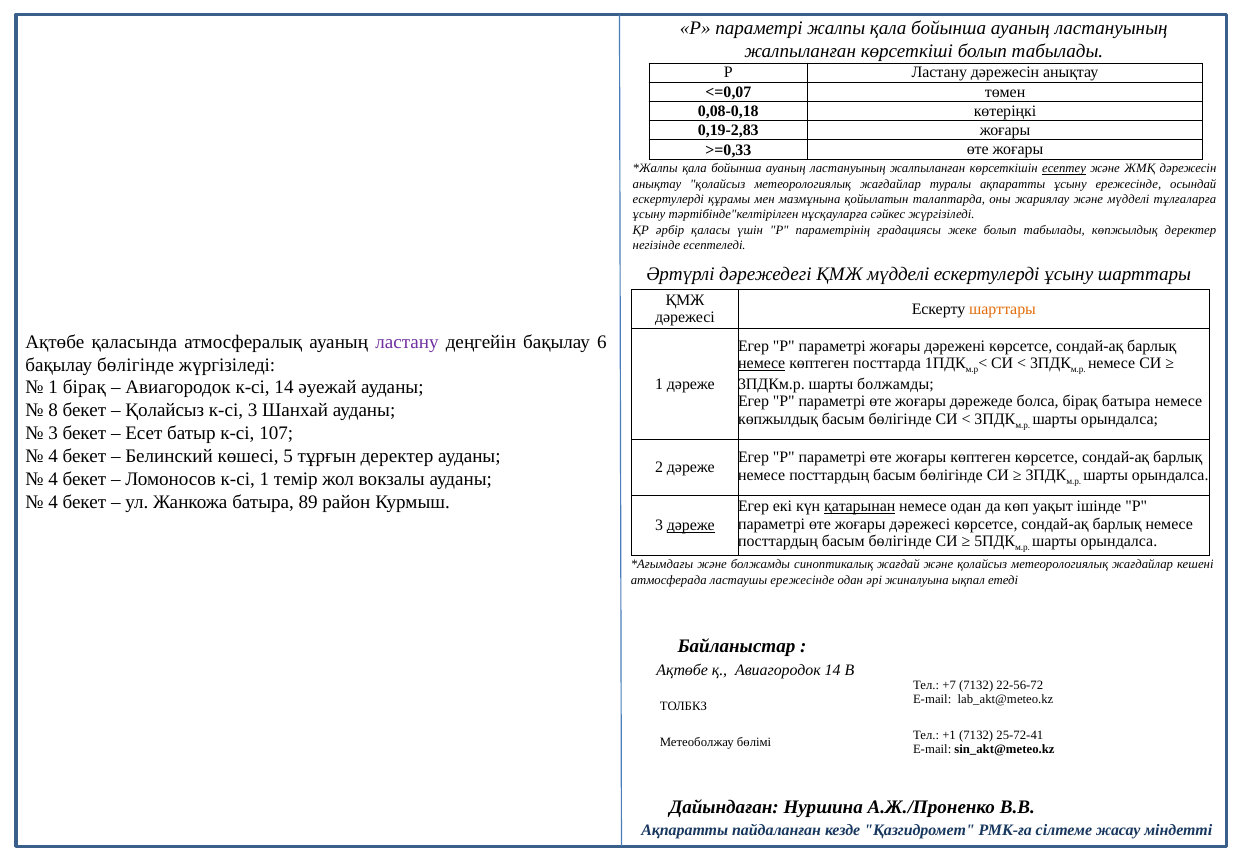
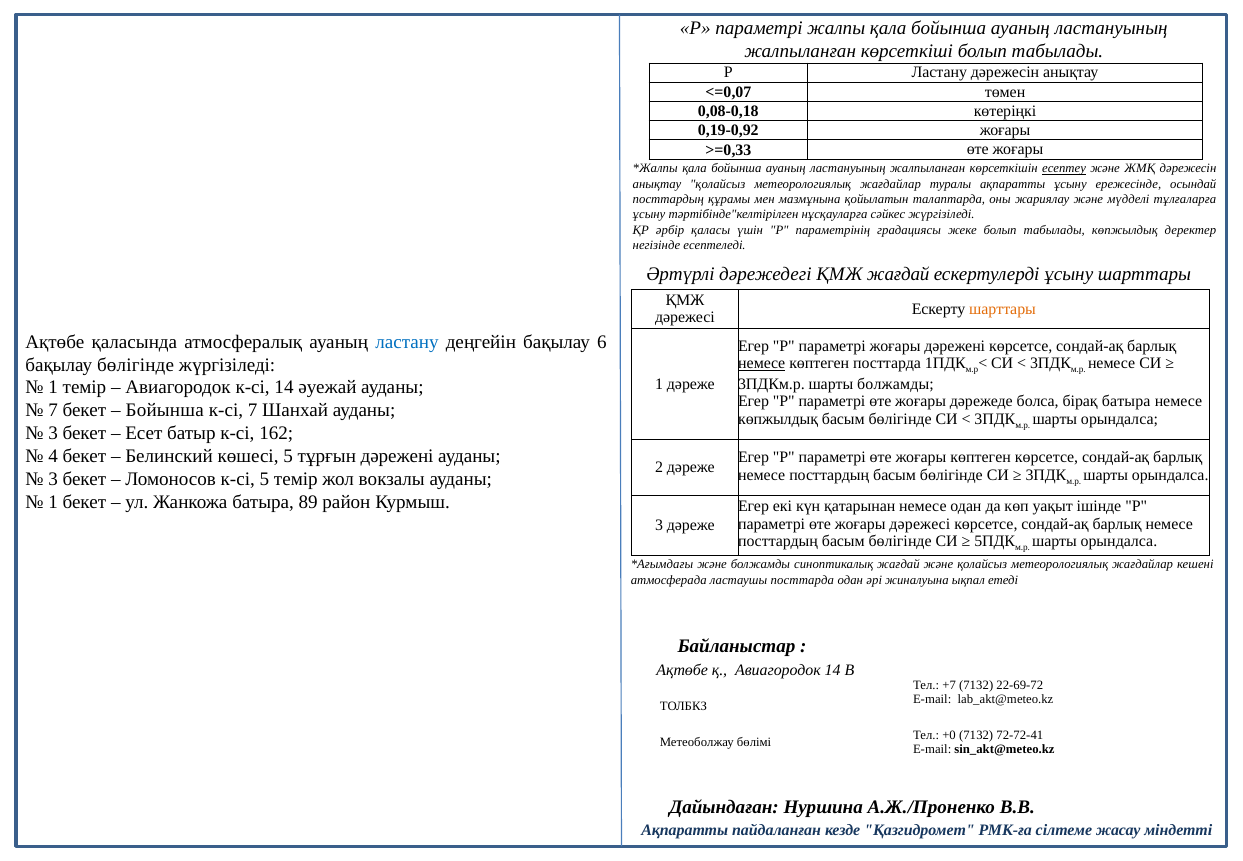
0,19-2,83: 0,19-2,83 -> 0,19-0,92
ескертулерді at (668, 199): ескертулерді -> посттардың
ҚМЖ мүдделі: мүдделі -> жағдай
ластану at (407, 342) colour: purple -> blue
1 бірақ: бірақ -> темір
8 at (53, 410): 8 -> 7
Қолайсыз at (165, 410): Қолайсыз -> Бойынша
к-сі 3: 3 -> 7
107: 107 -> 162
тұрғын деректер: деректер -> дәрежені
4 at (53, 479): 4 -> 3
к-сі 1: 1 -> 5
4 at (53, 502): 4 -> 1
қатарынан underline: present -> none
дәреже at (691, 525) underline: present -> none
ластаушы ережесінде: ережесінде -> посттарда
22-56-72: 22-56-72 -> 22-69-72
+1: +1 -> +0
25-72-41: 25-72-41 -> 72-72-41
